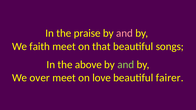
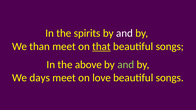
praise: praise -> spirits
and at (125, 33) colour: pink -> white
faith: faith -> than
that underline: none -> present
over: over -> days
fairer at (170, 78): fairer -> songs
